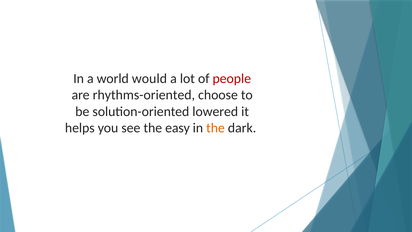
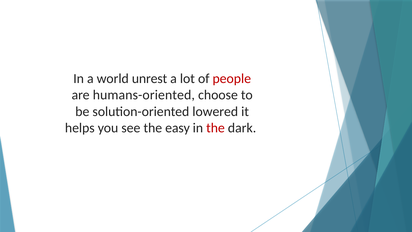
would: would -> unrest
rhythms-oriented: rhythms-oriented -> humans-oriented
the at (215, 128) colour: orange -> red
